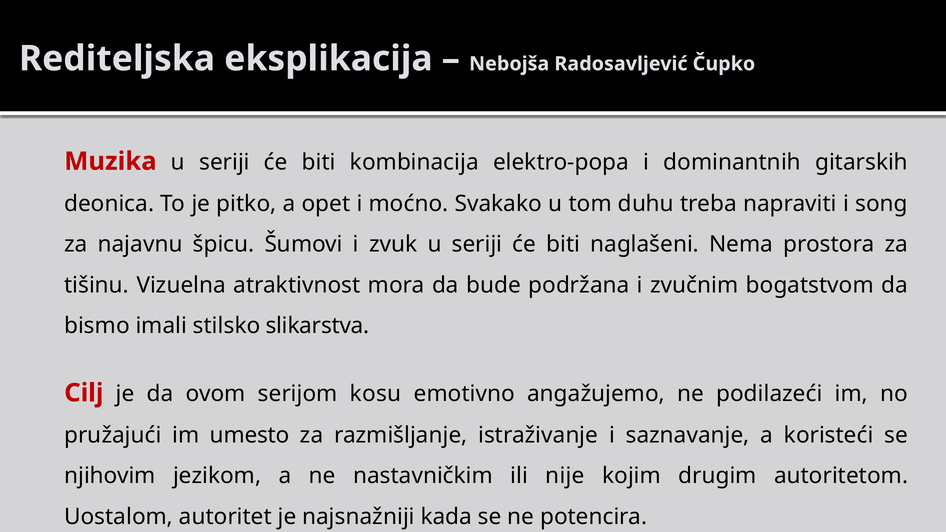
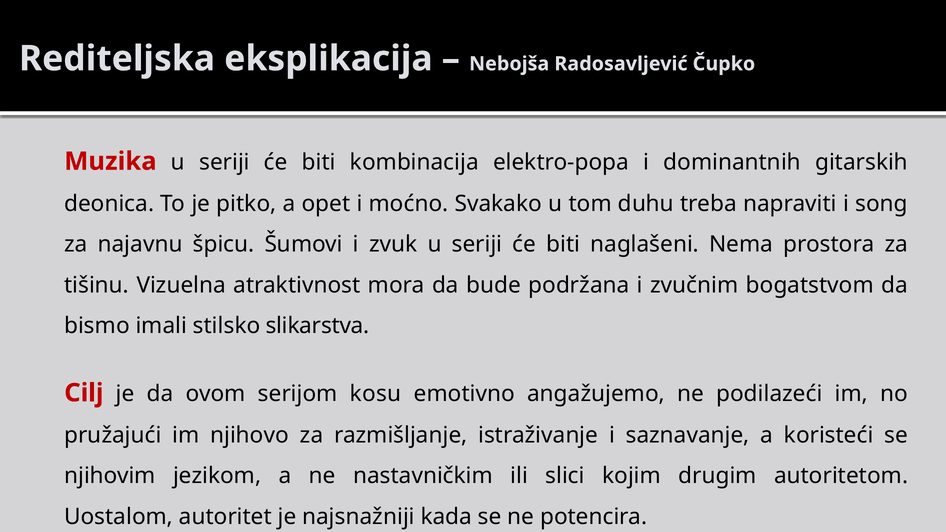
umesto: umesto -> njihovo
nije: nije -> slici
